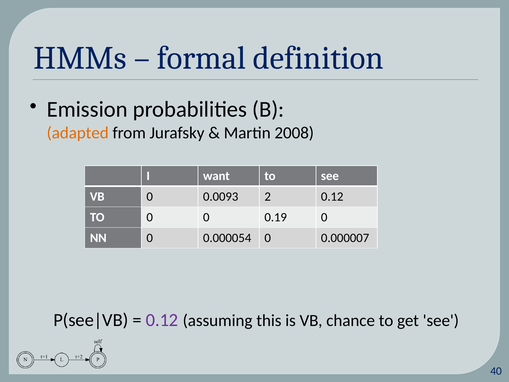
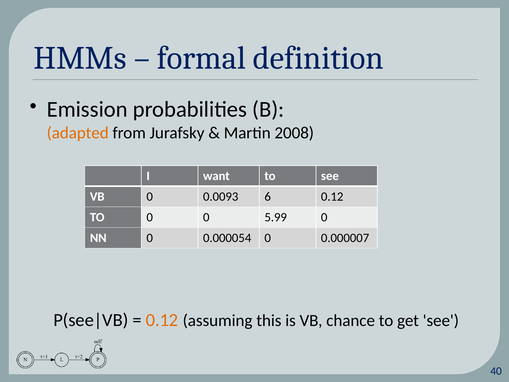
2: 2 -> 6
0.19: 0.19 -> 5.99
0.12 at (162, 320) colour: purple -> orange
